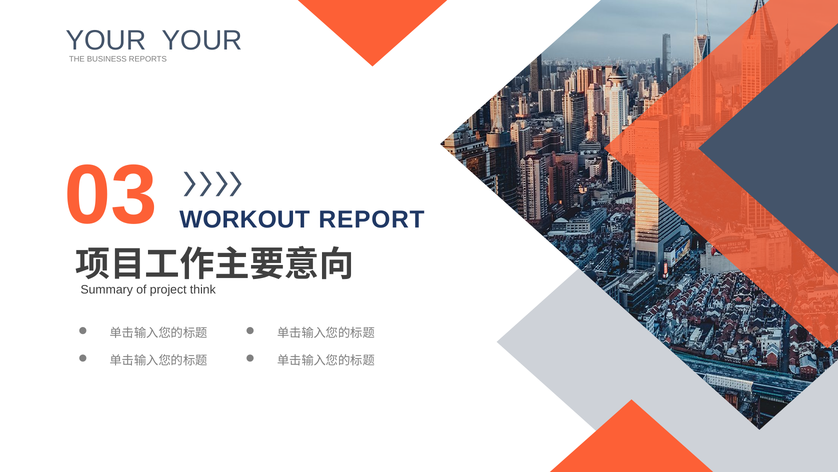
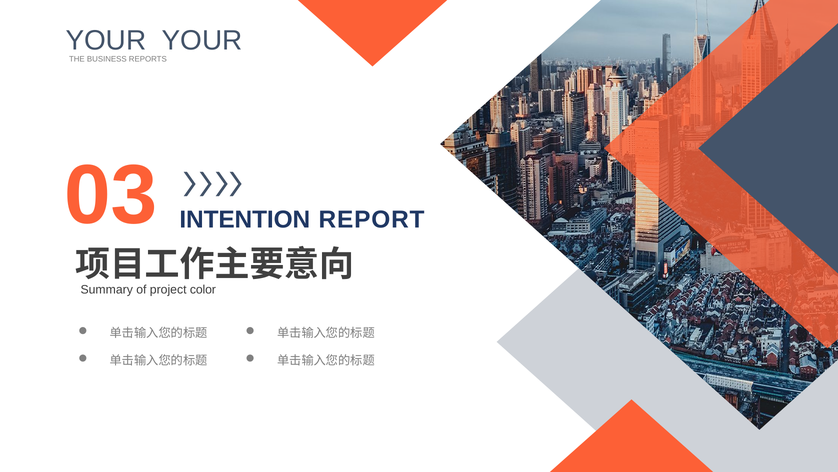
WORKOUT: WORKOUT -> INTENTION
think: think -> color
